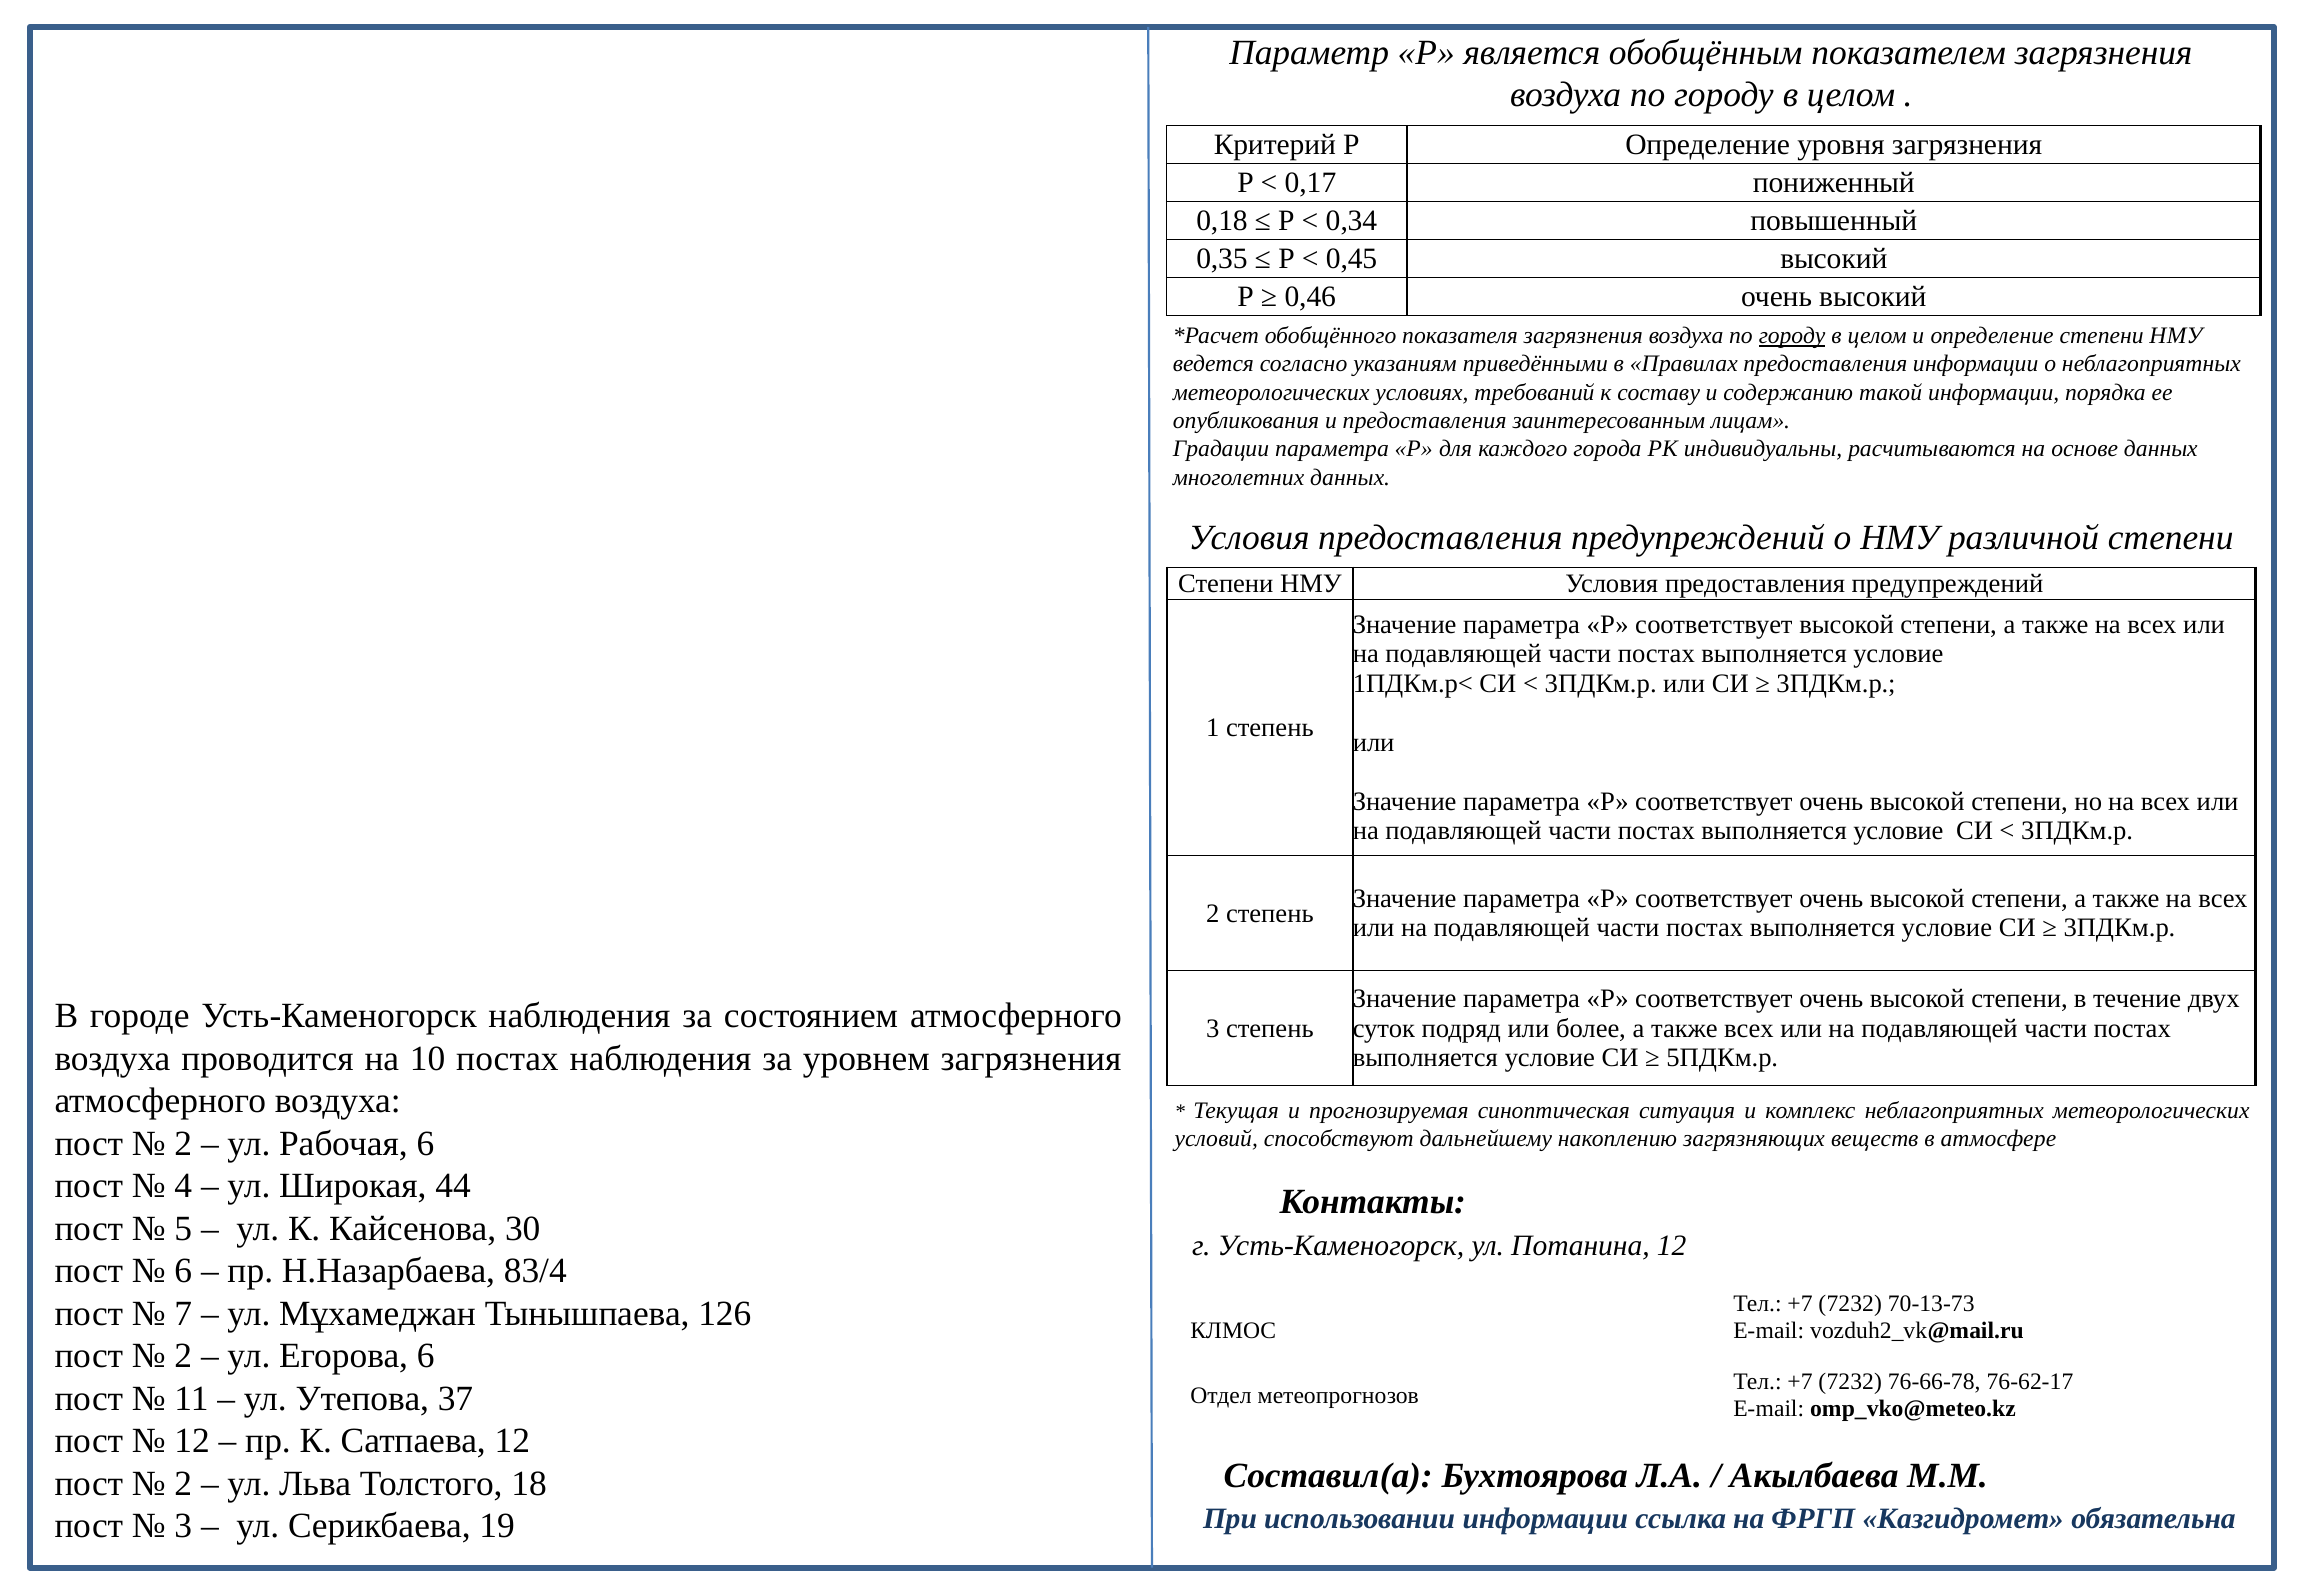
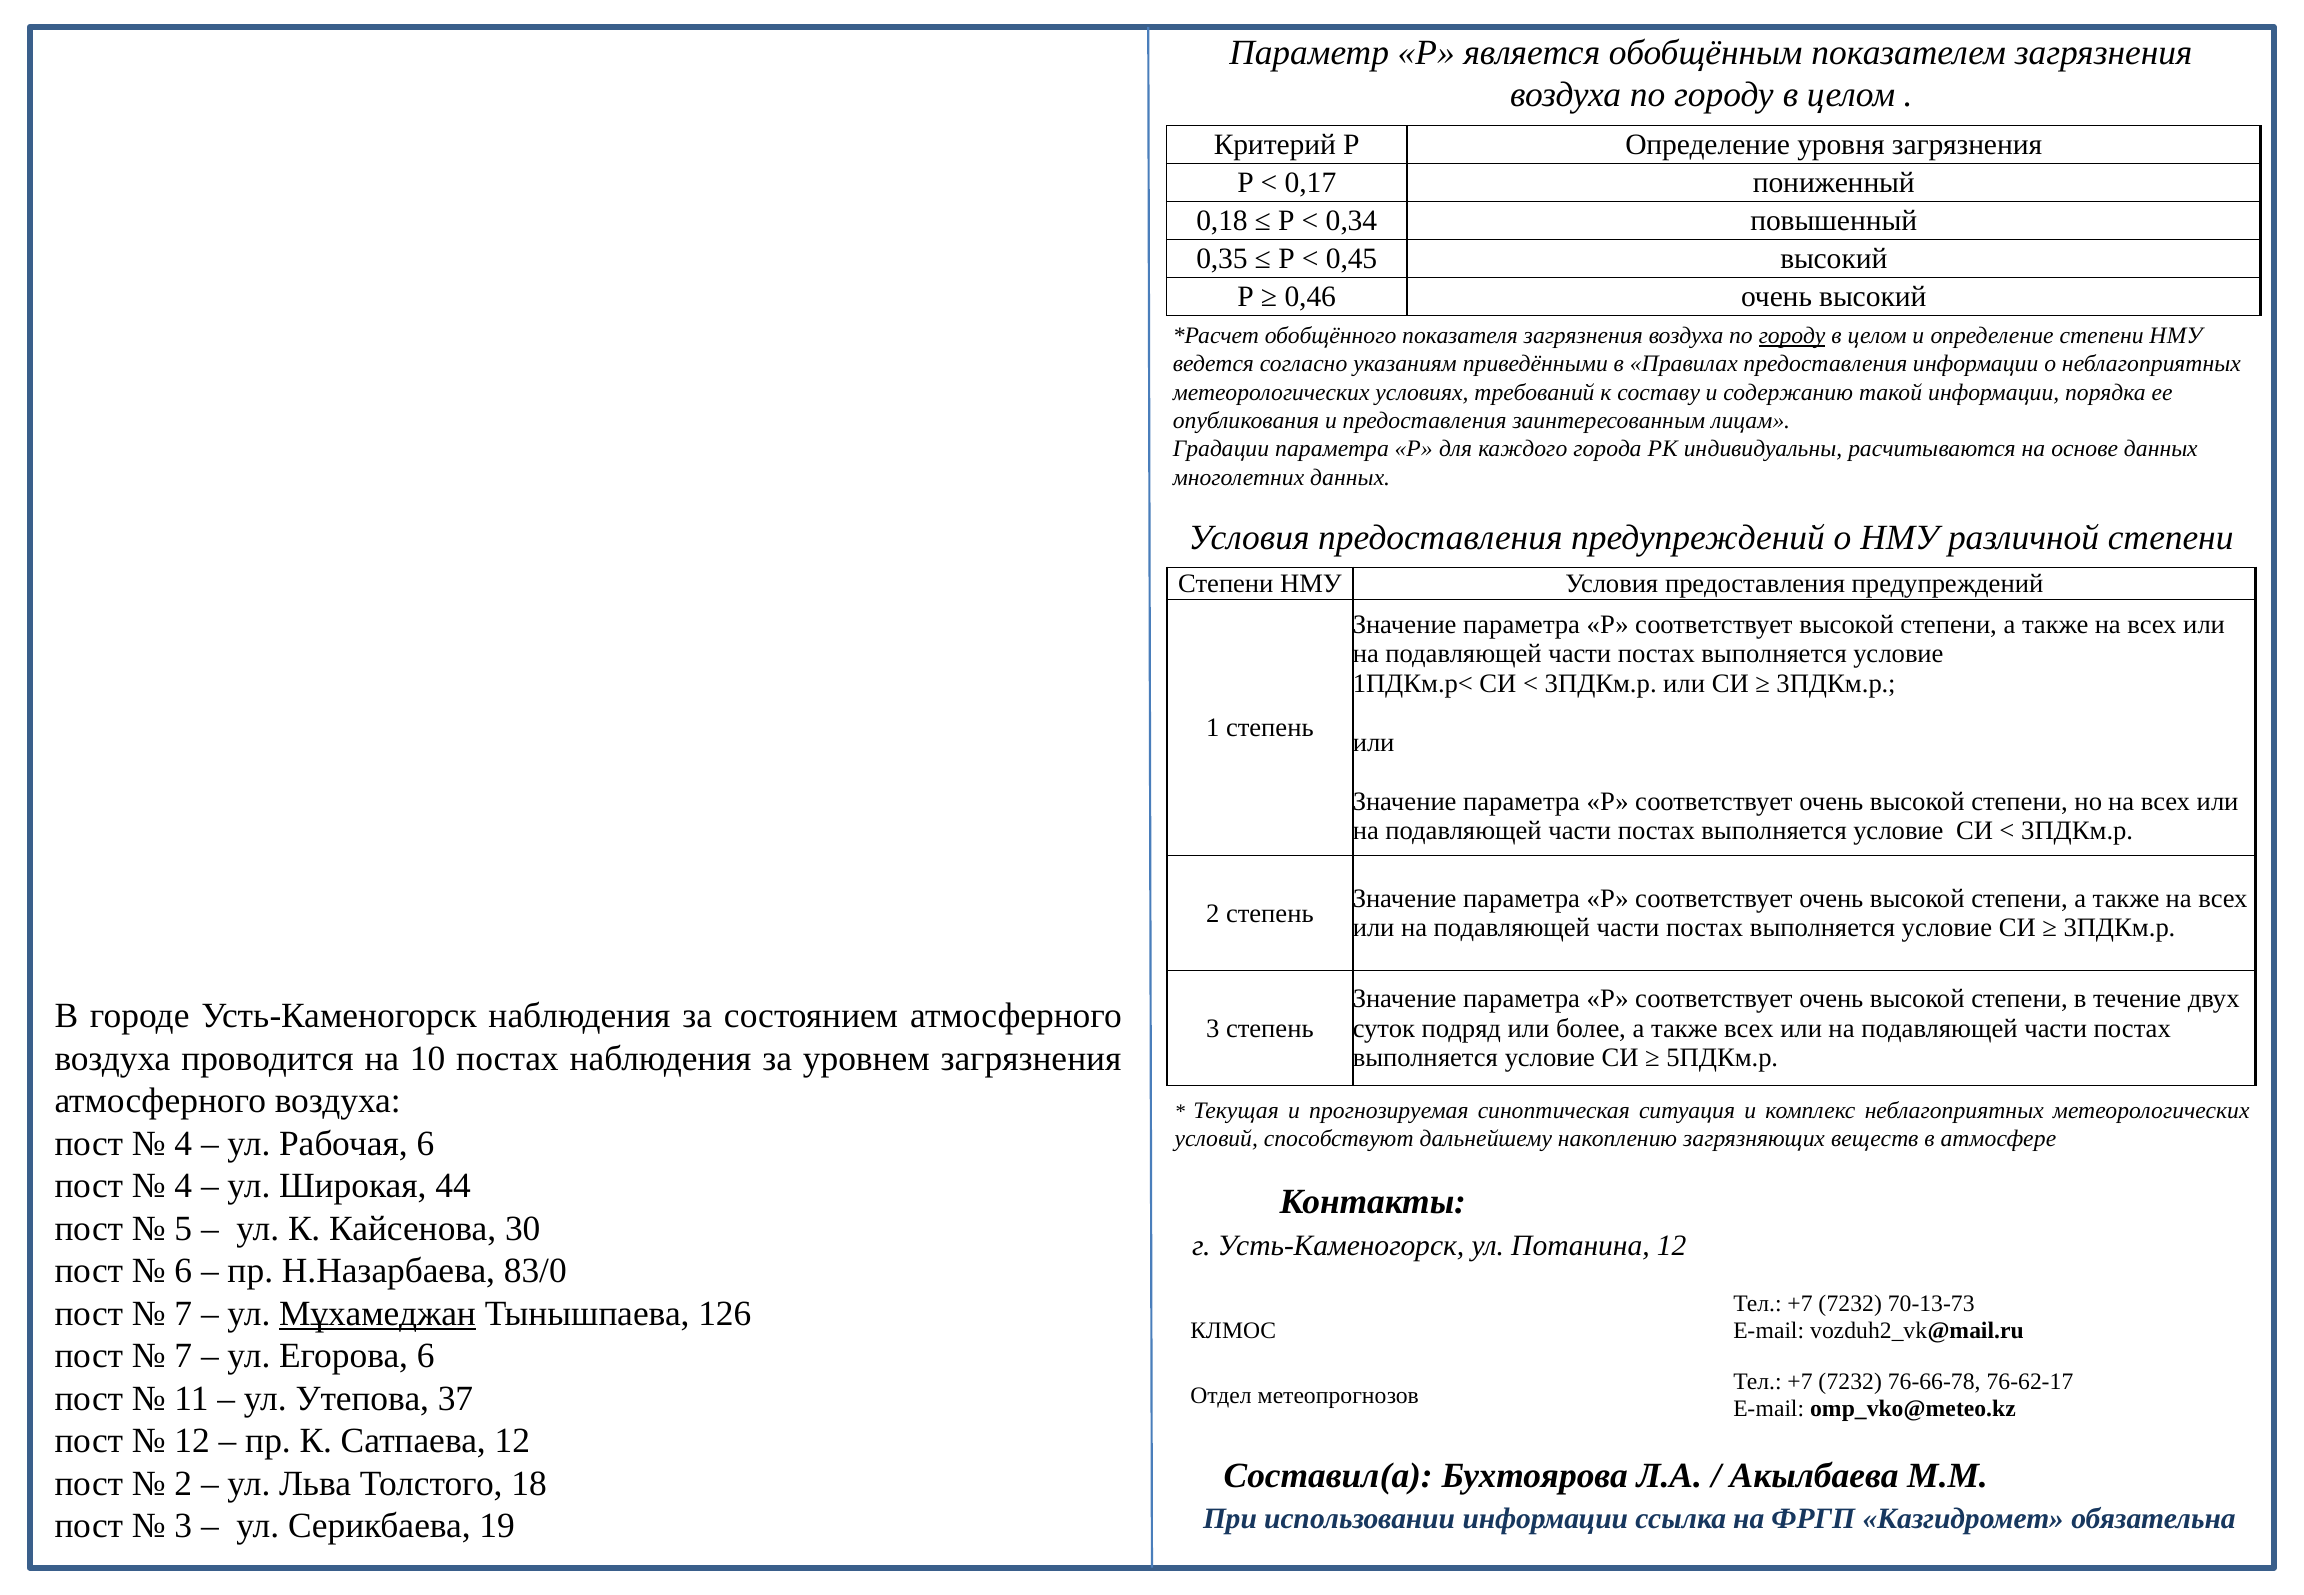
2 at (183, 1143): 2 -> 4
83/4: 83/4 -> 83/0
Мұхамеджан underline: none -> present
2 at (183, 1356): 2 -> 7
